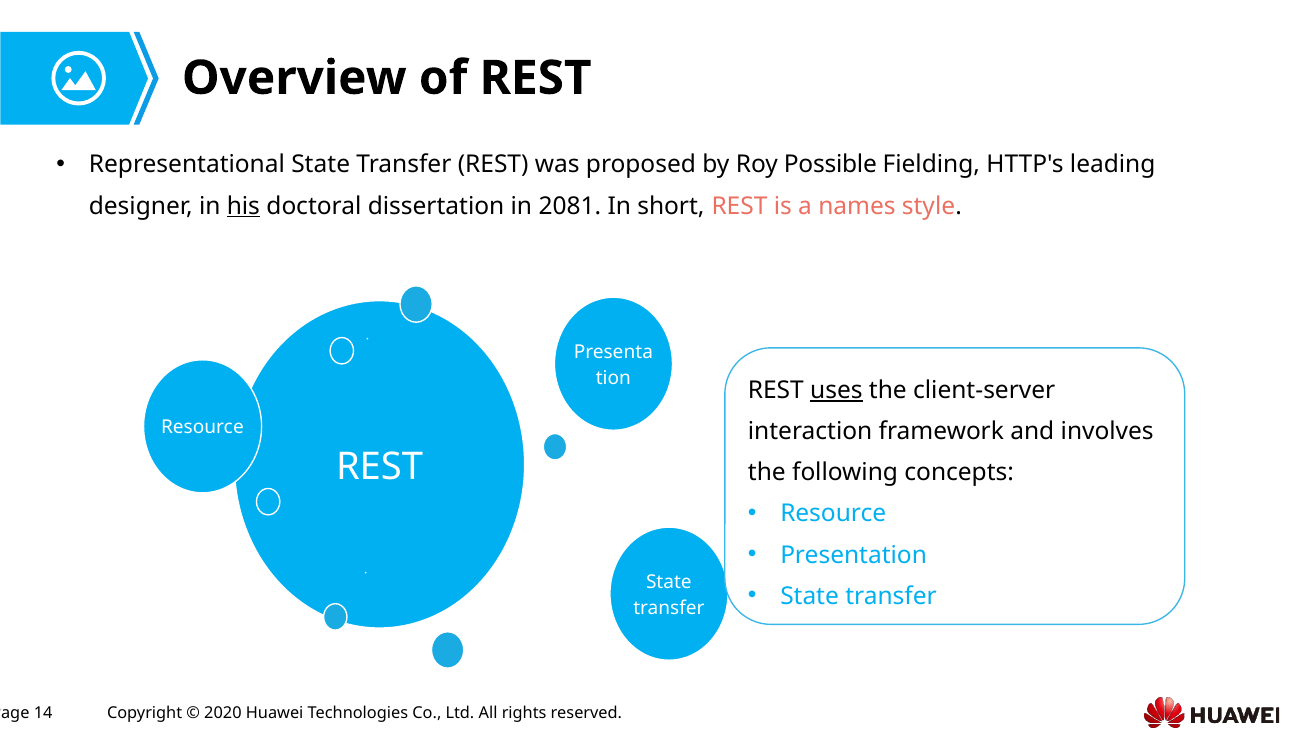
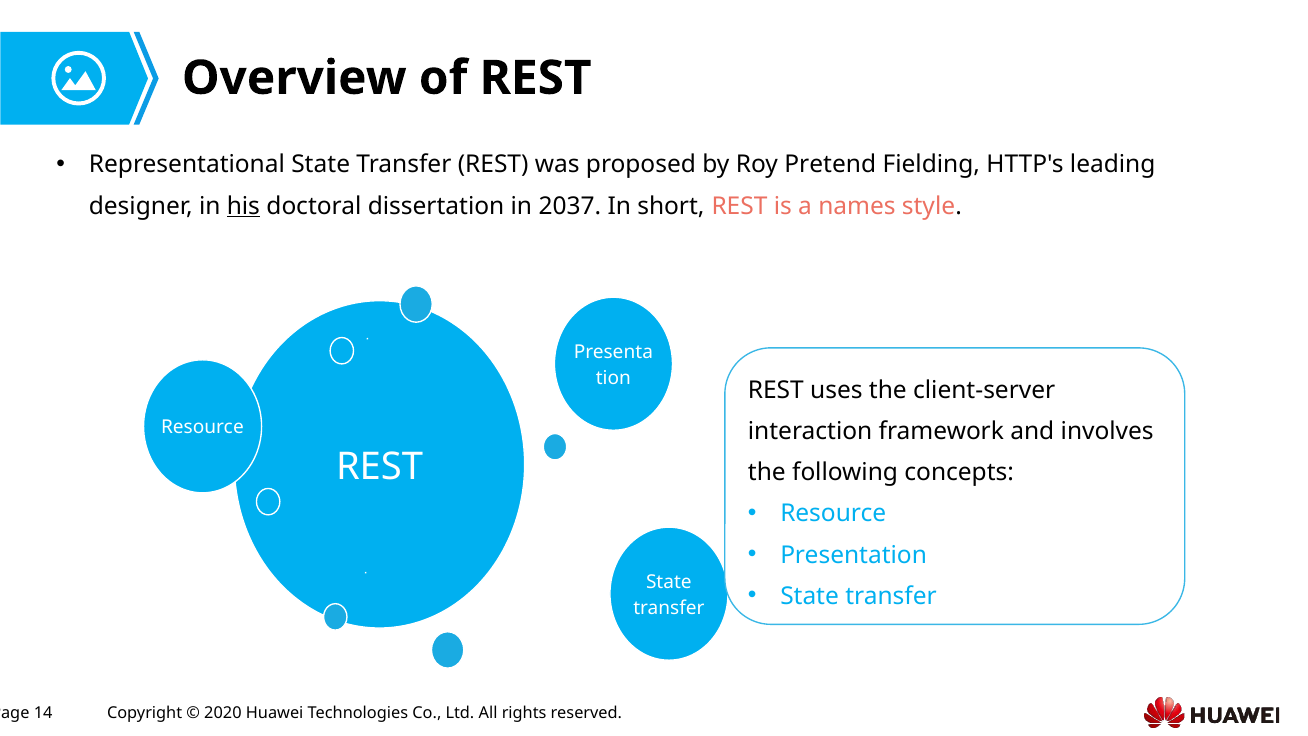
Possible: Possible -> Pretend
2081: 2081 -> 2037
uses underline: present -> none
